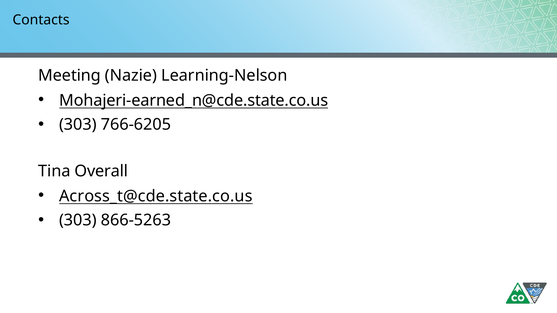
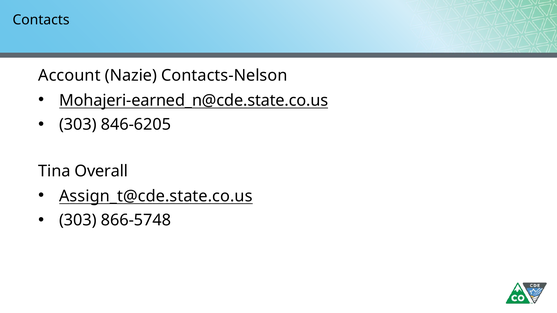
Meeting: Meeting -> Account
Learning-Nelson: Learning-Nelson -> Contacts-Nelson
766-6205: 766-6205 -> 846-6205
Across_t@cde.state.co.us: Across_t@cde.state.co.us -> Assign_t@cde.state.co.us
866-5263: 866-5263 -> 866-5748
